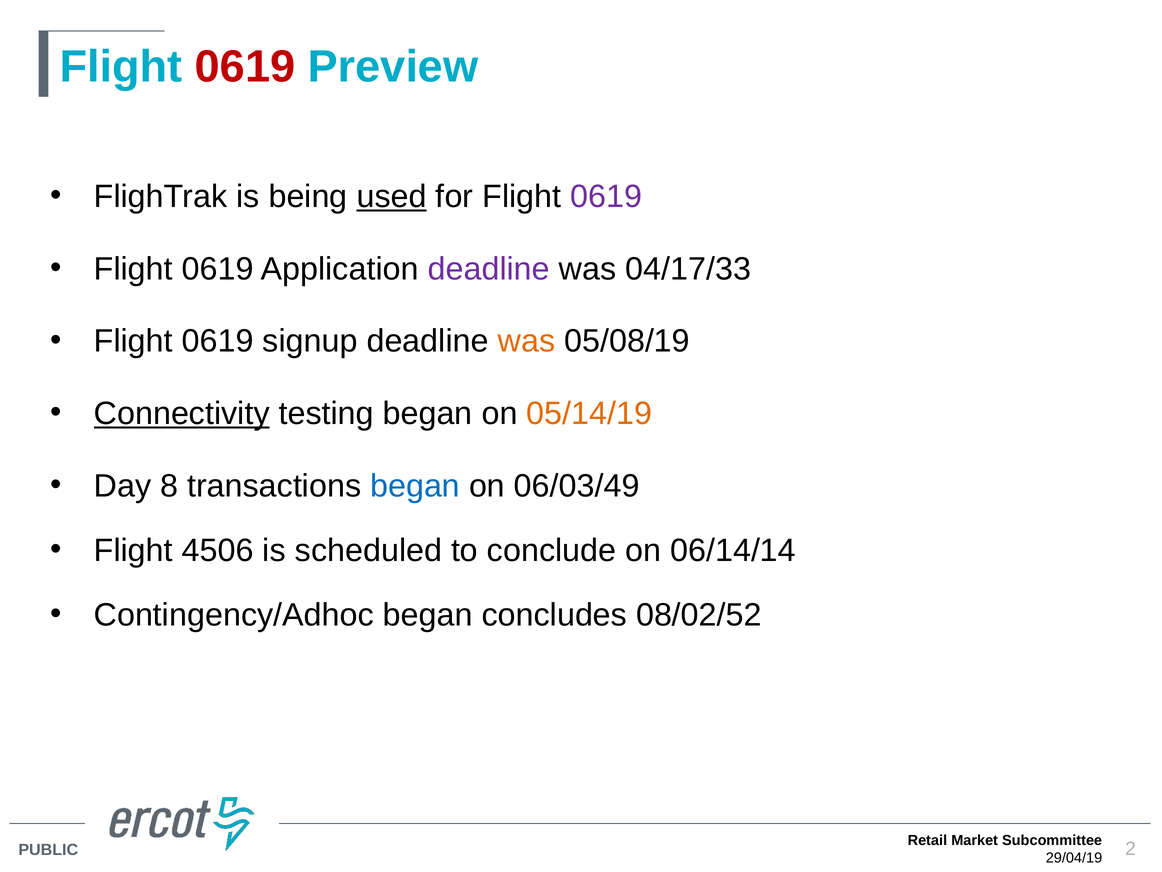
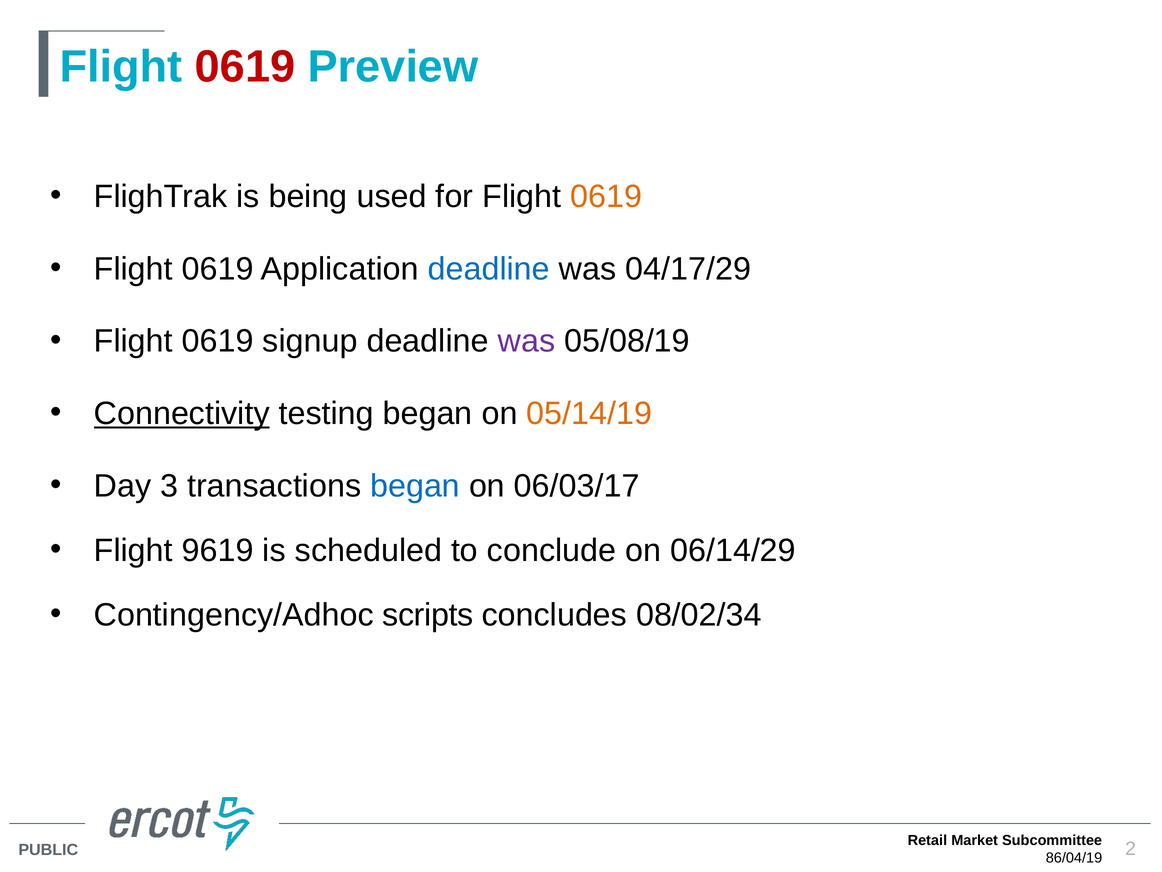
used underline: present -> none
0619 at (606, 196) colour: purple -> orange
deadline at (489, 269) colour: purple -> blue
04/17/33: 04/17/33 -> 04/17/29
was at (527, 341) colour: orange -> purple
8: 8 -> 3
06/03/49: 06/03/49 -> 06/03/17
4506: 4506 -> 9619
06/14/14: 06/14/14 -> 06/14/29
Contingency/Adhoc began: began -> scripts
08/02/52: 08/02/52 -> 08/02/34
29/04/19: 29/04/19 -> 86/04/19
